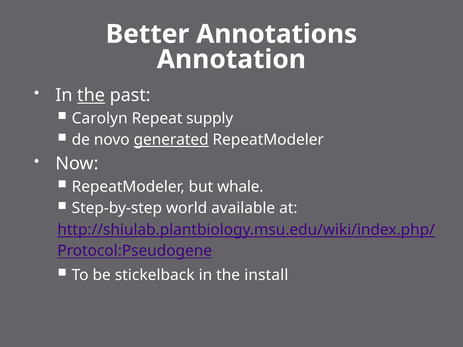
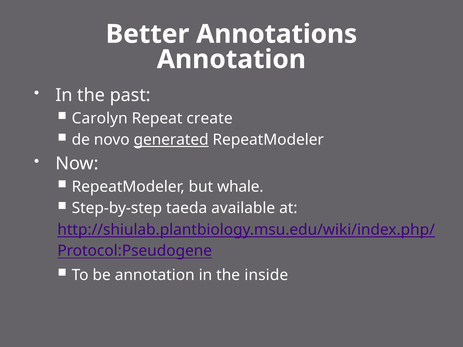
the at (91, 95) underline: present -> none
supply: supply -> create
world: world -> taeda
be stickelback: stickelback -> annotation
install: install -> inside
